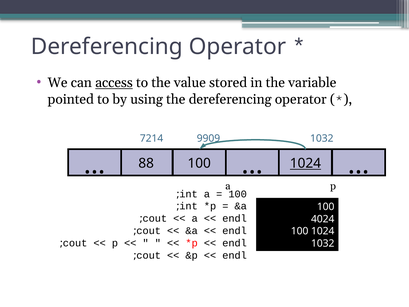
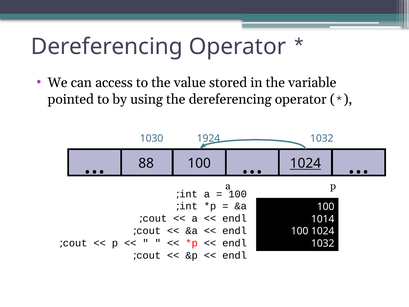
access underline: present -> none
7214: 7214 -> 1030
9909: 9909 -> 1924
4024: 4024 -> 1014
